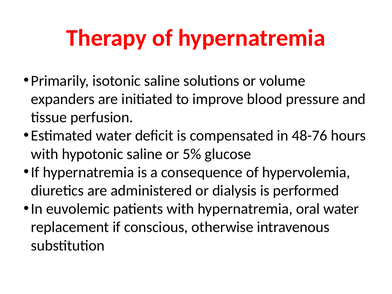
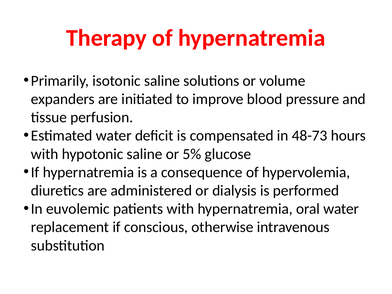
48-76: 48-76 -> 48-73
